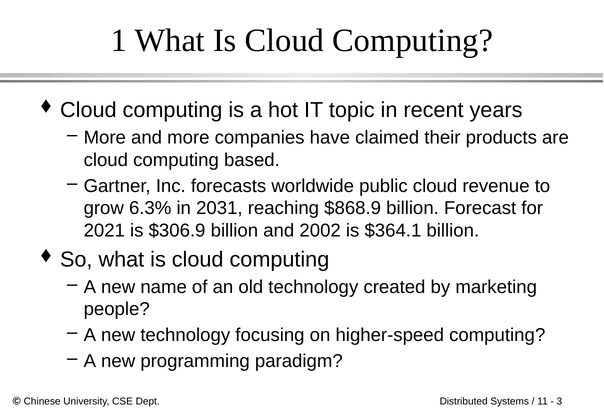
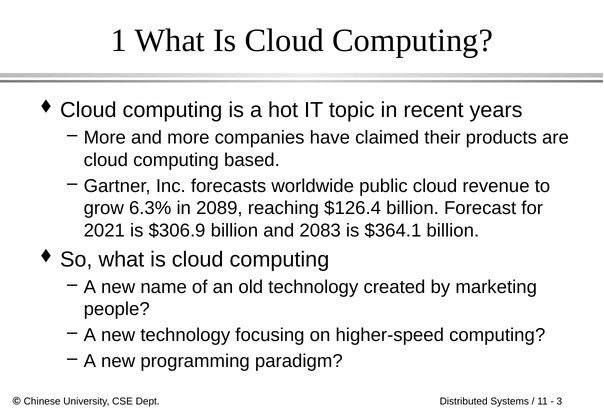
2031: 2031 -> 2089
$868.9: $868.9 -> $126.4
2002: 2002 -> 2083
